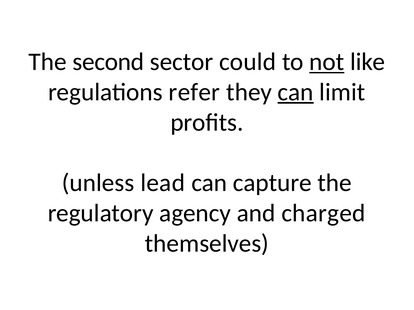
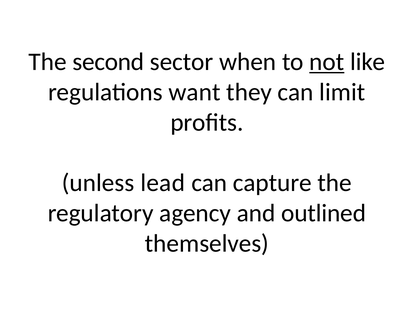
could: could -> when
refer: refer -> want
can at (296, 92) underline: present -> none
charged: charged -> outlined
